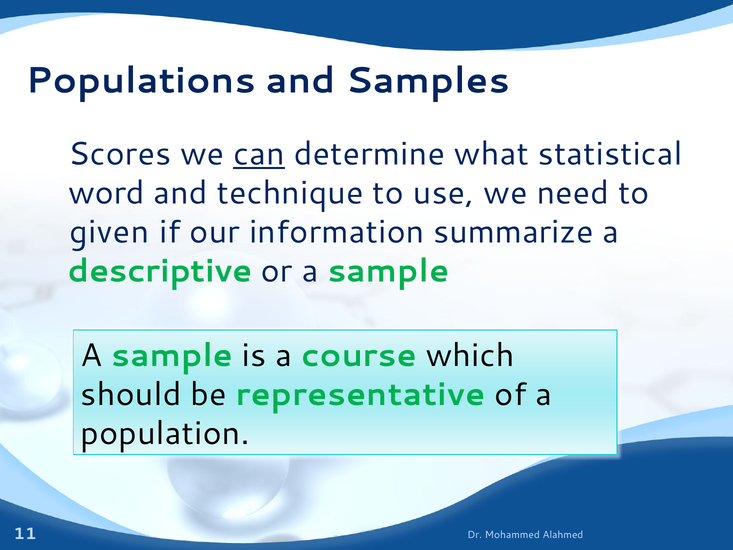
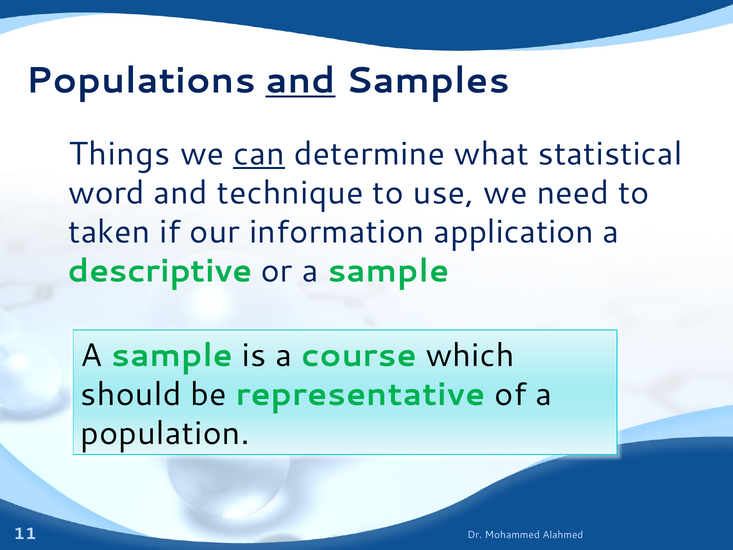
and at (301, 81) underline: none -> present
Scores: Scores -> Things
given: given -> taken
summarize: summarize -> application
